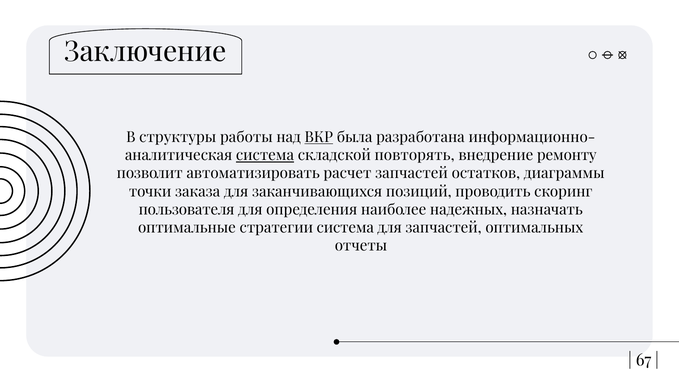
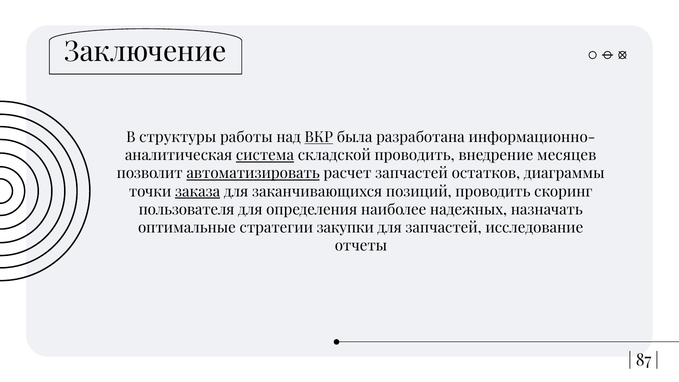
складской повторять: повторять -> проводить
ремонту: ремонту -> месяцев
автоматизировать underline: none -> present
заказа underline: none -> present
стратегии система: система -> закупки
оптимальных: оптимальных -> исследование
67: 67 -> 87
